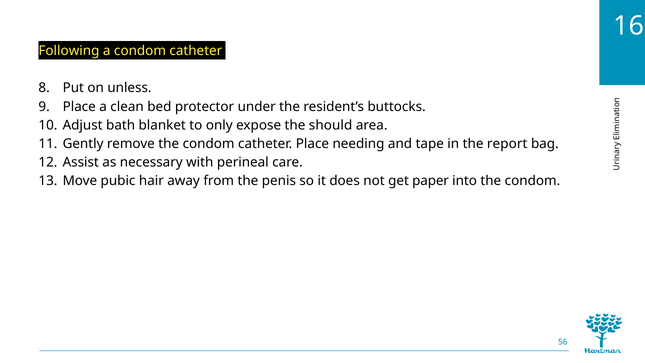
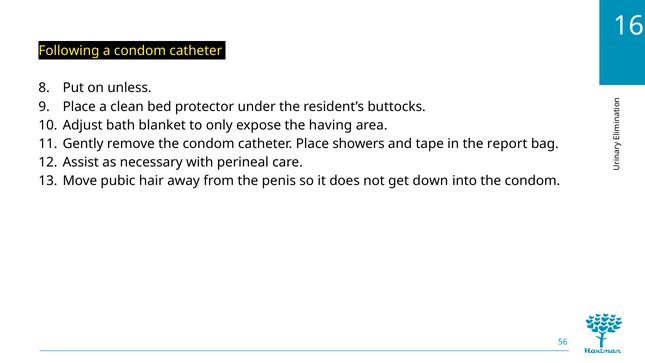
should: should -> having
needing: needing -> showers
paper: paper -> down
